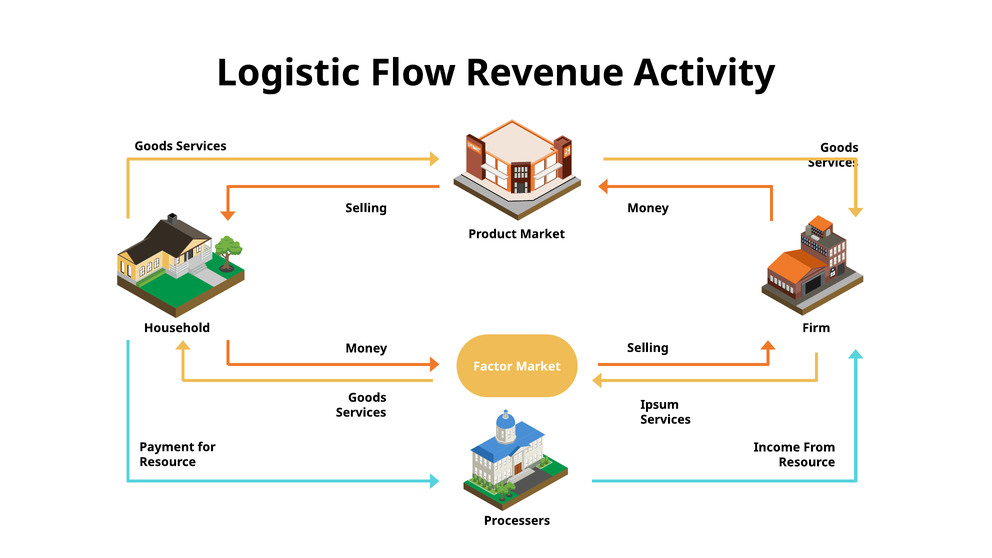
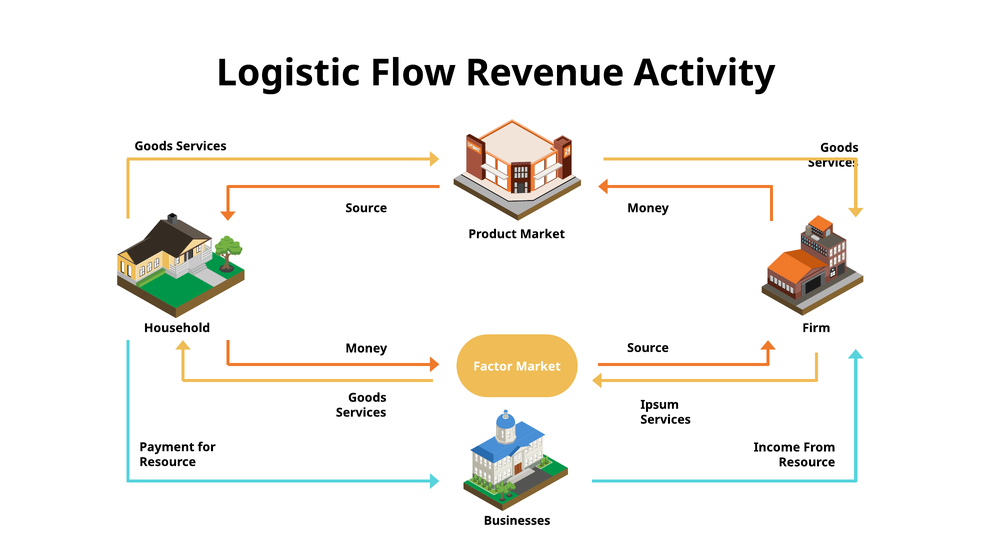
Selling at (366, 208): Selling -> Source
Selling at (648, 348): Selling -> Source
Processers: Processers -> Businesses
